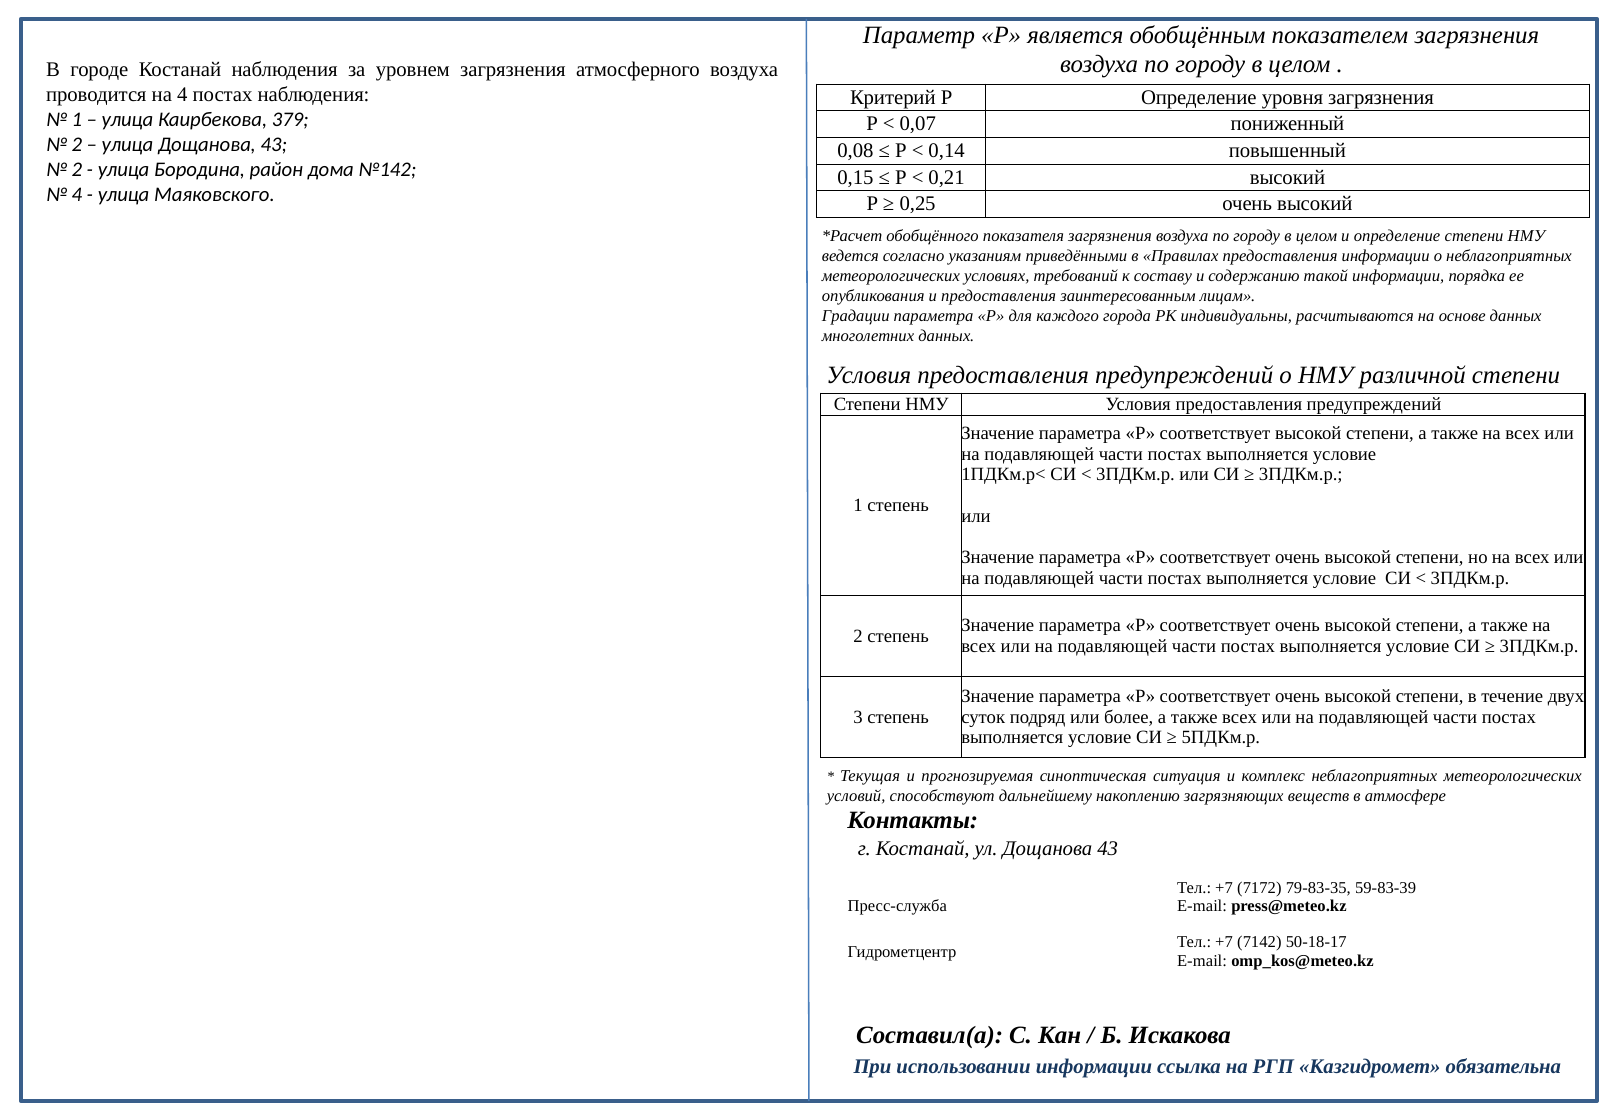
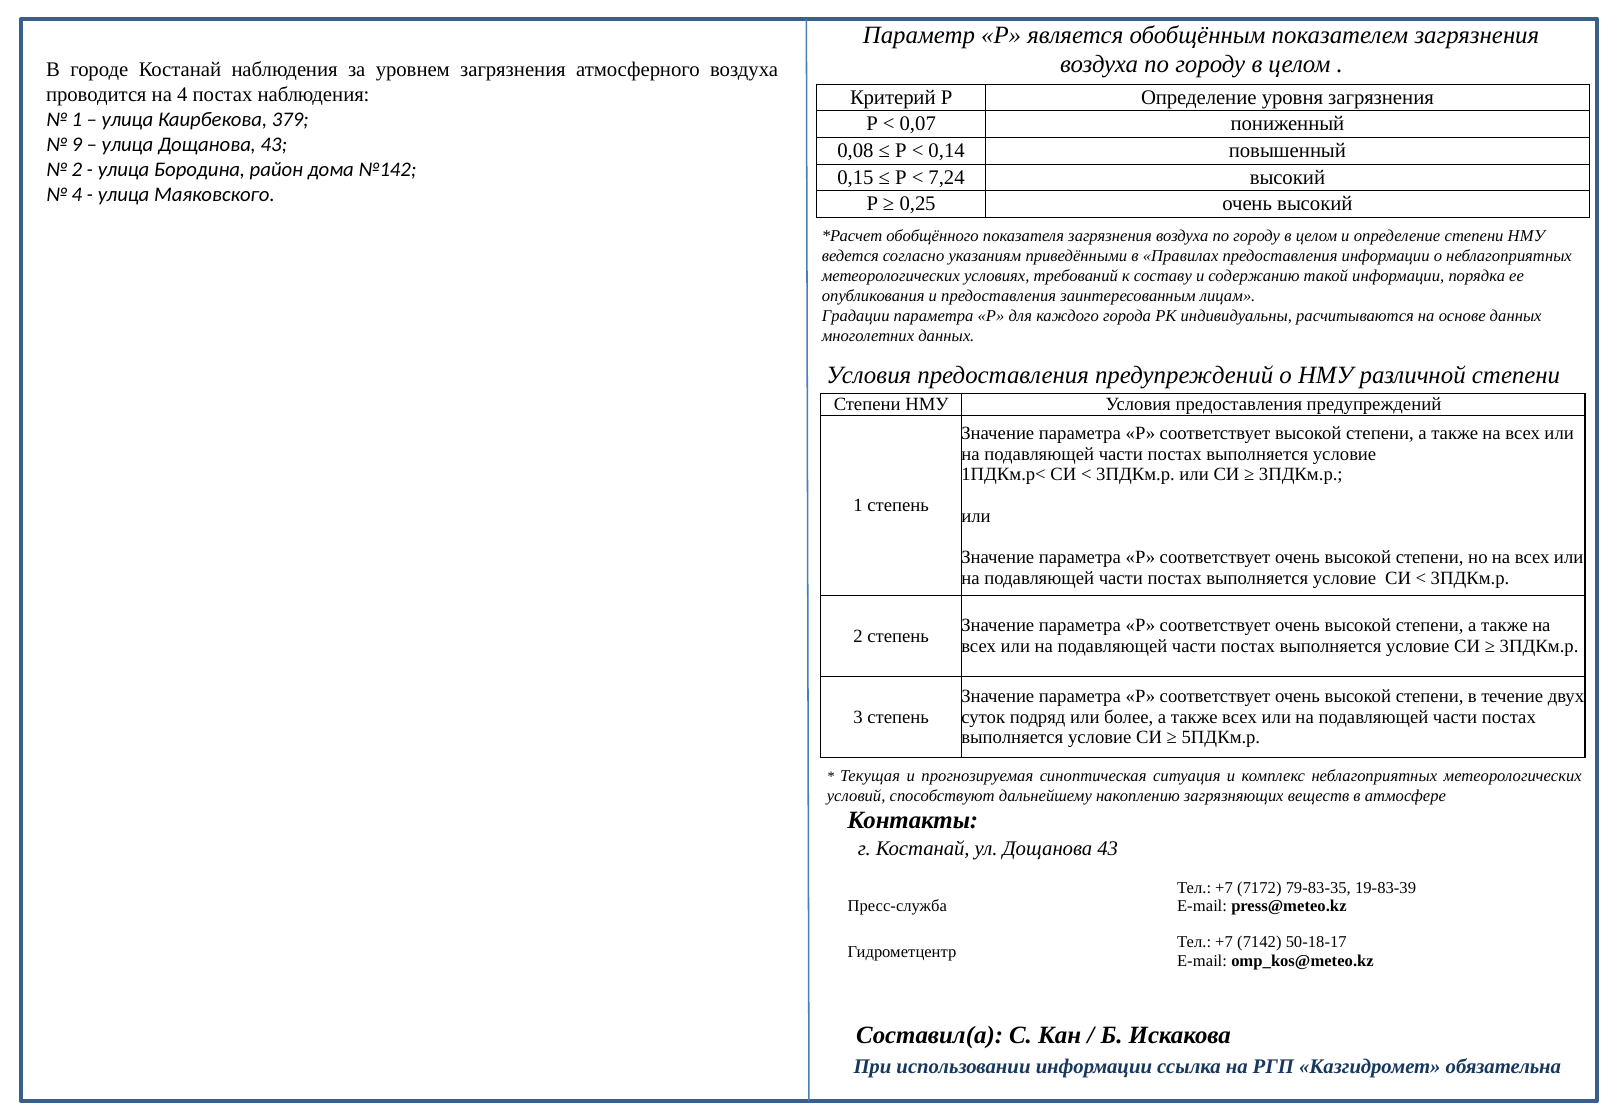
2 at (77, 145): 2 -> 9
0,21: 0,21 -> 7,24
59-83-39: 59-83-39 -> 19-83-39
